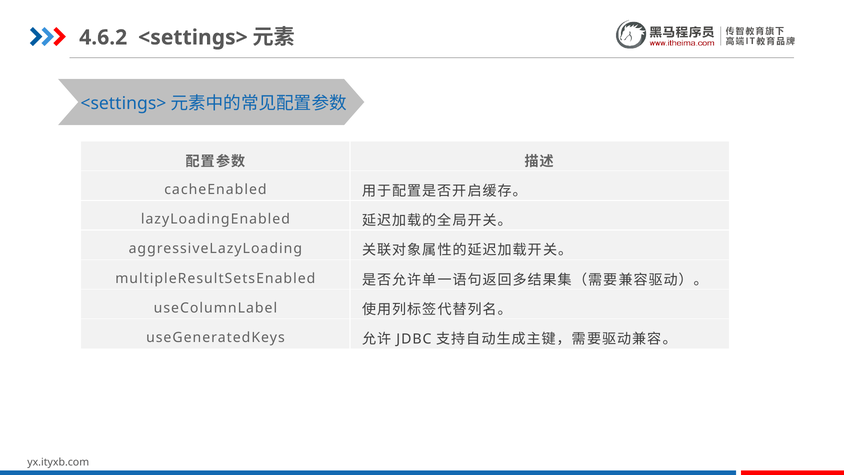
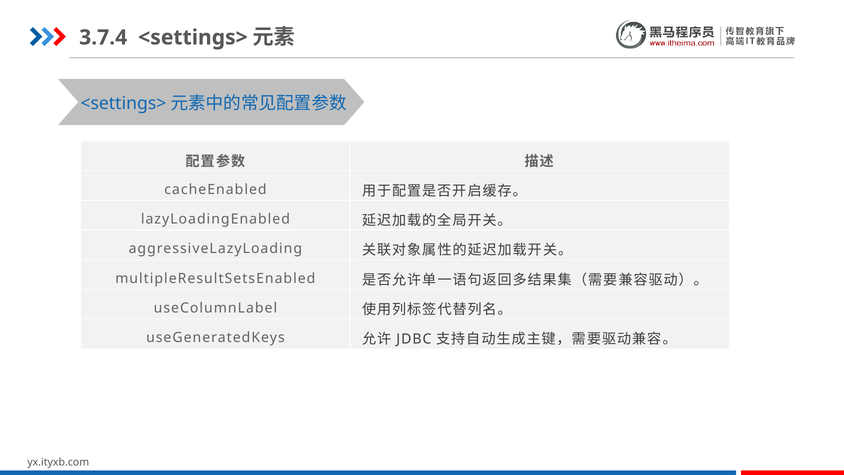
4.6.2: 4.6.2 -> 3.7.4
